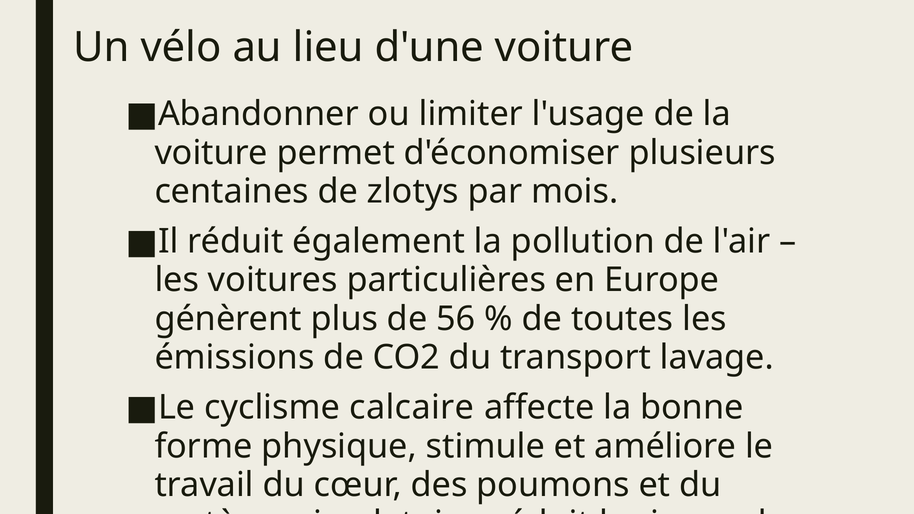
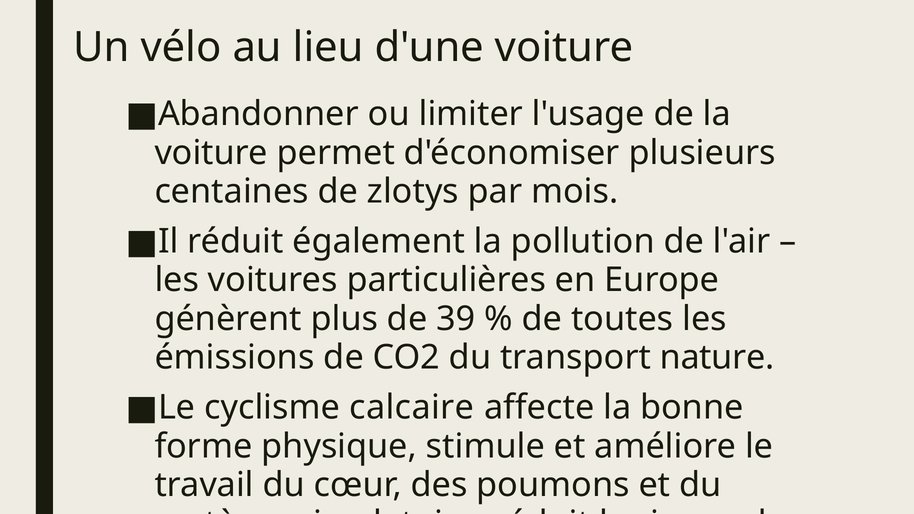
56: 56 -> 39
lavage: lavage -> nature
